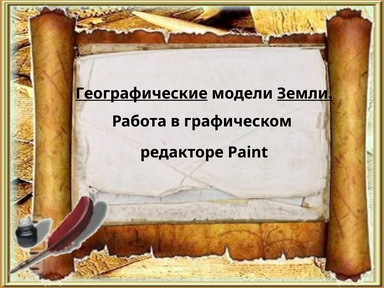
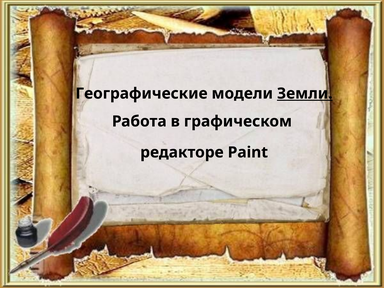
Географические underline: present -> none
